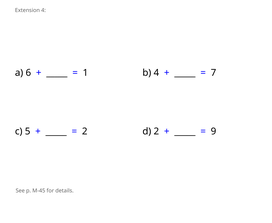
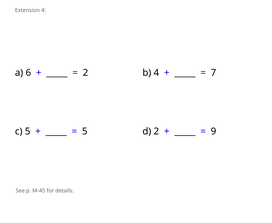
1 at (85, 73): 1 -> 2
2 at (85, 131): 2 -> 5
